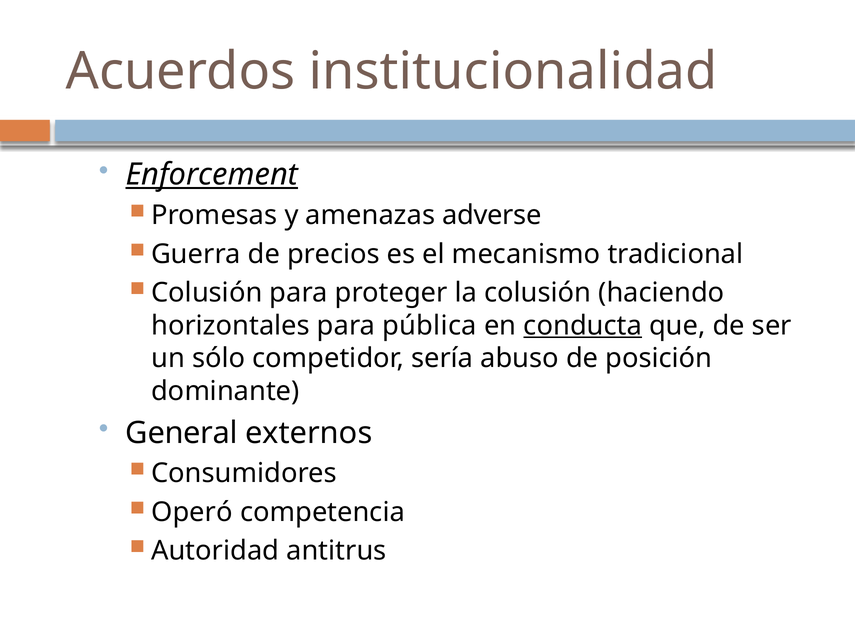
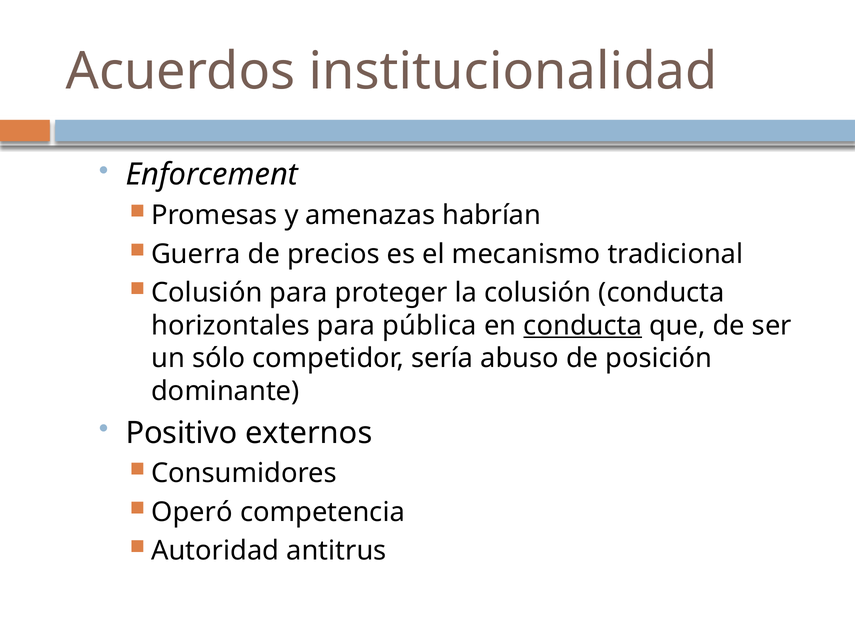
Enforcement underline: present -> none
adverse: adverse -> habrían
colusión haciendo: haciendo -> conducta
General: General -> Positivo
